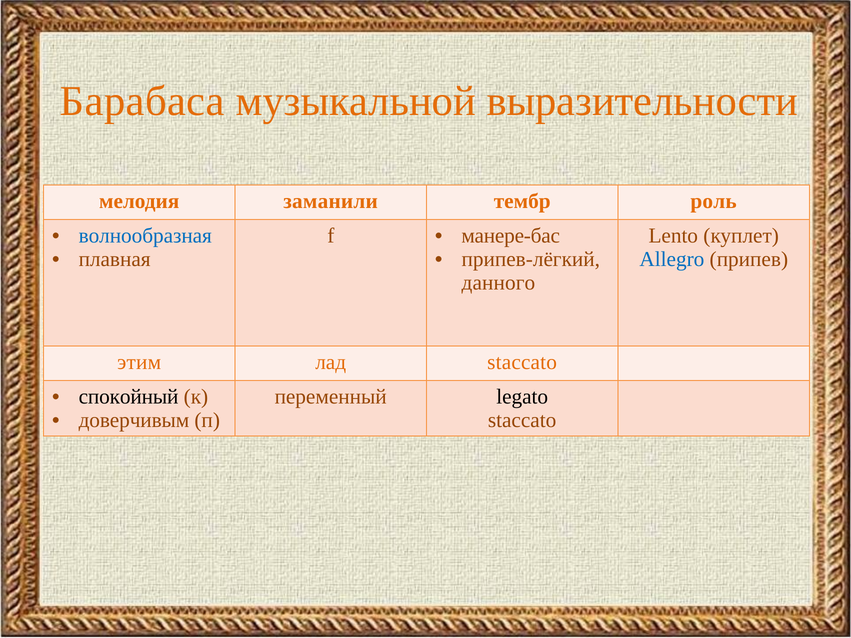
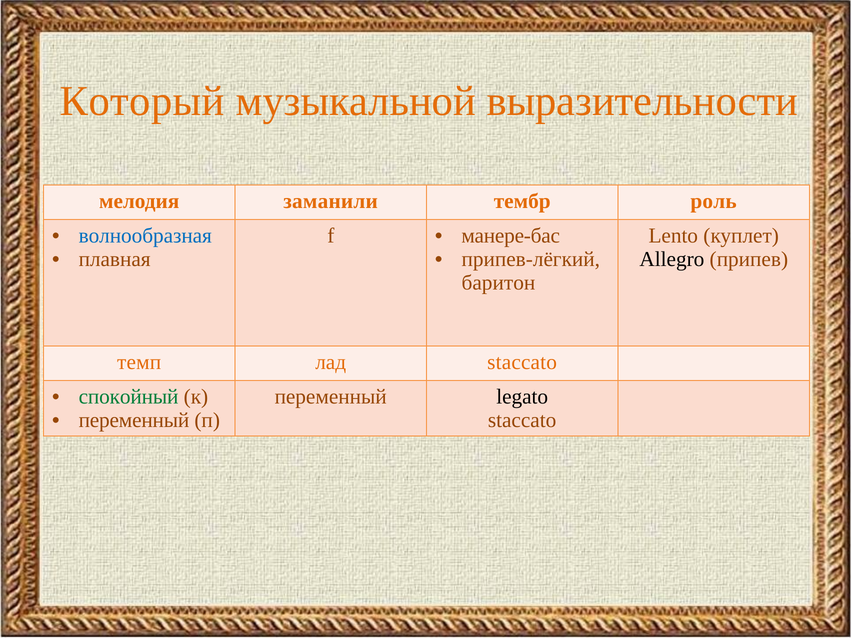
Барабаса: Барабаса -> Который
Allegro colour: blue -> black
данного: данного -> баритон
этим: этим -> темп
спокойный colour: black -> green
доверчивым at (134, 420): доверчивым -> переменный
